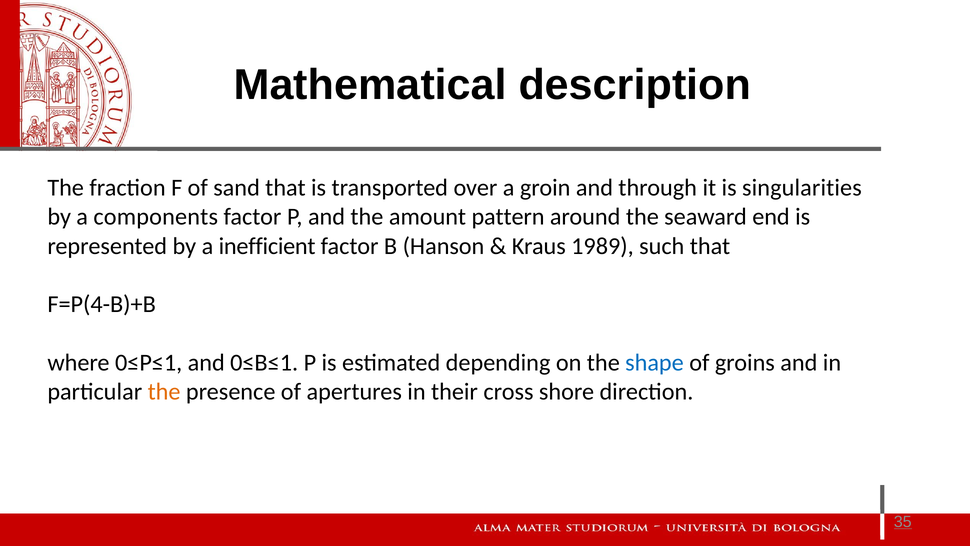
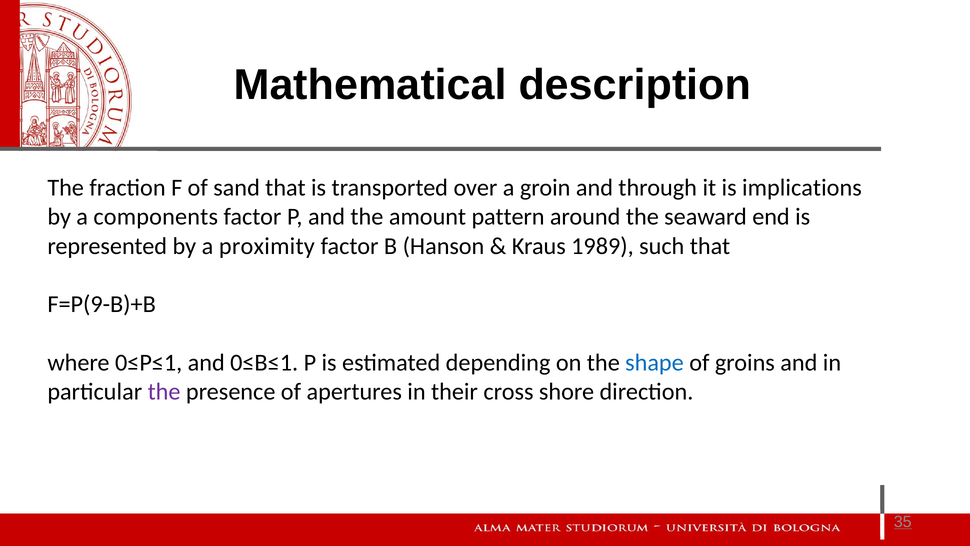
singularities: singularities -> implications
inefficient: inefficient -> proximity
F=P(4-B)+B: F=P(4-B)+B -> F=P(9-B)+B
the at (164, 391) colour: orange -> purple
